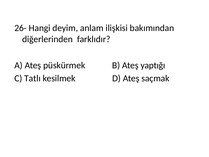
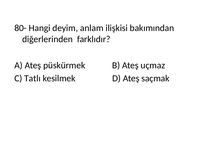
26-: 26- -> 80-
yaptığı: yaptığı -> uçmaz
